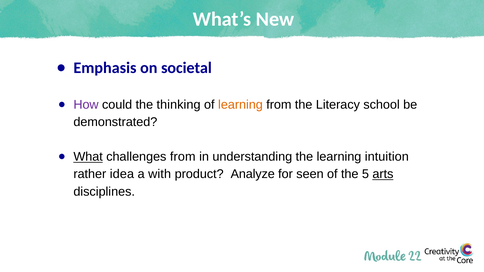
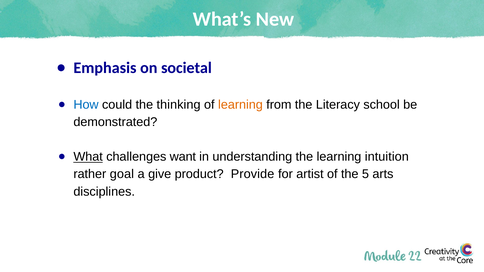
How colour: purple -> blue
challenges from: from -> want
idea: idea -> goal
with: with -> give
Analyze: Analyze -> Provide
seen: seen -> artist
arts underline: present -> none
